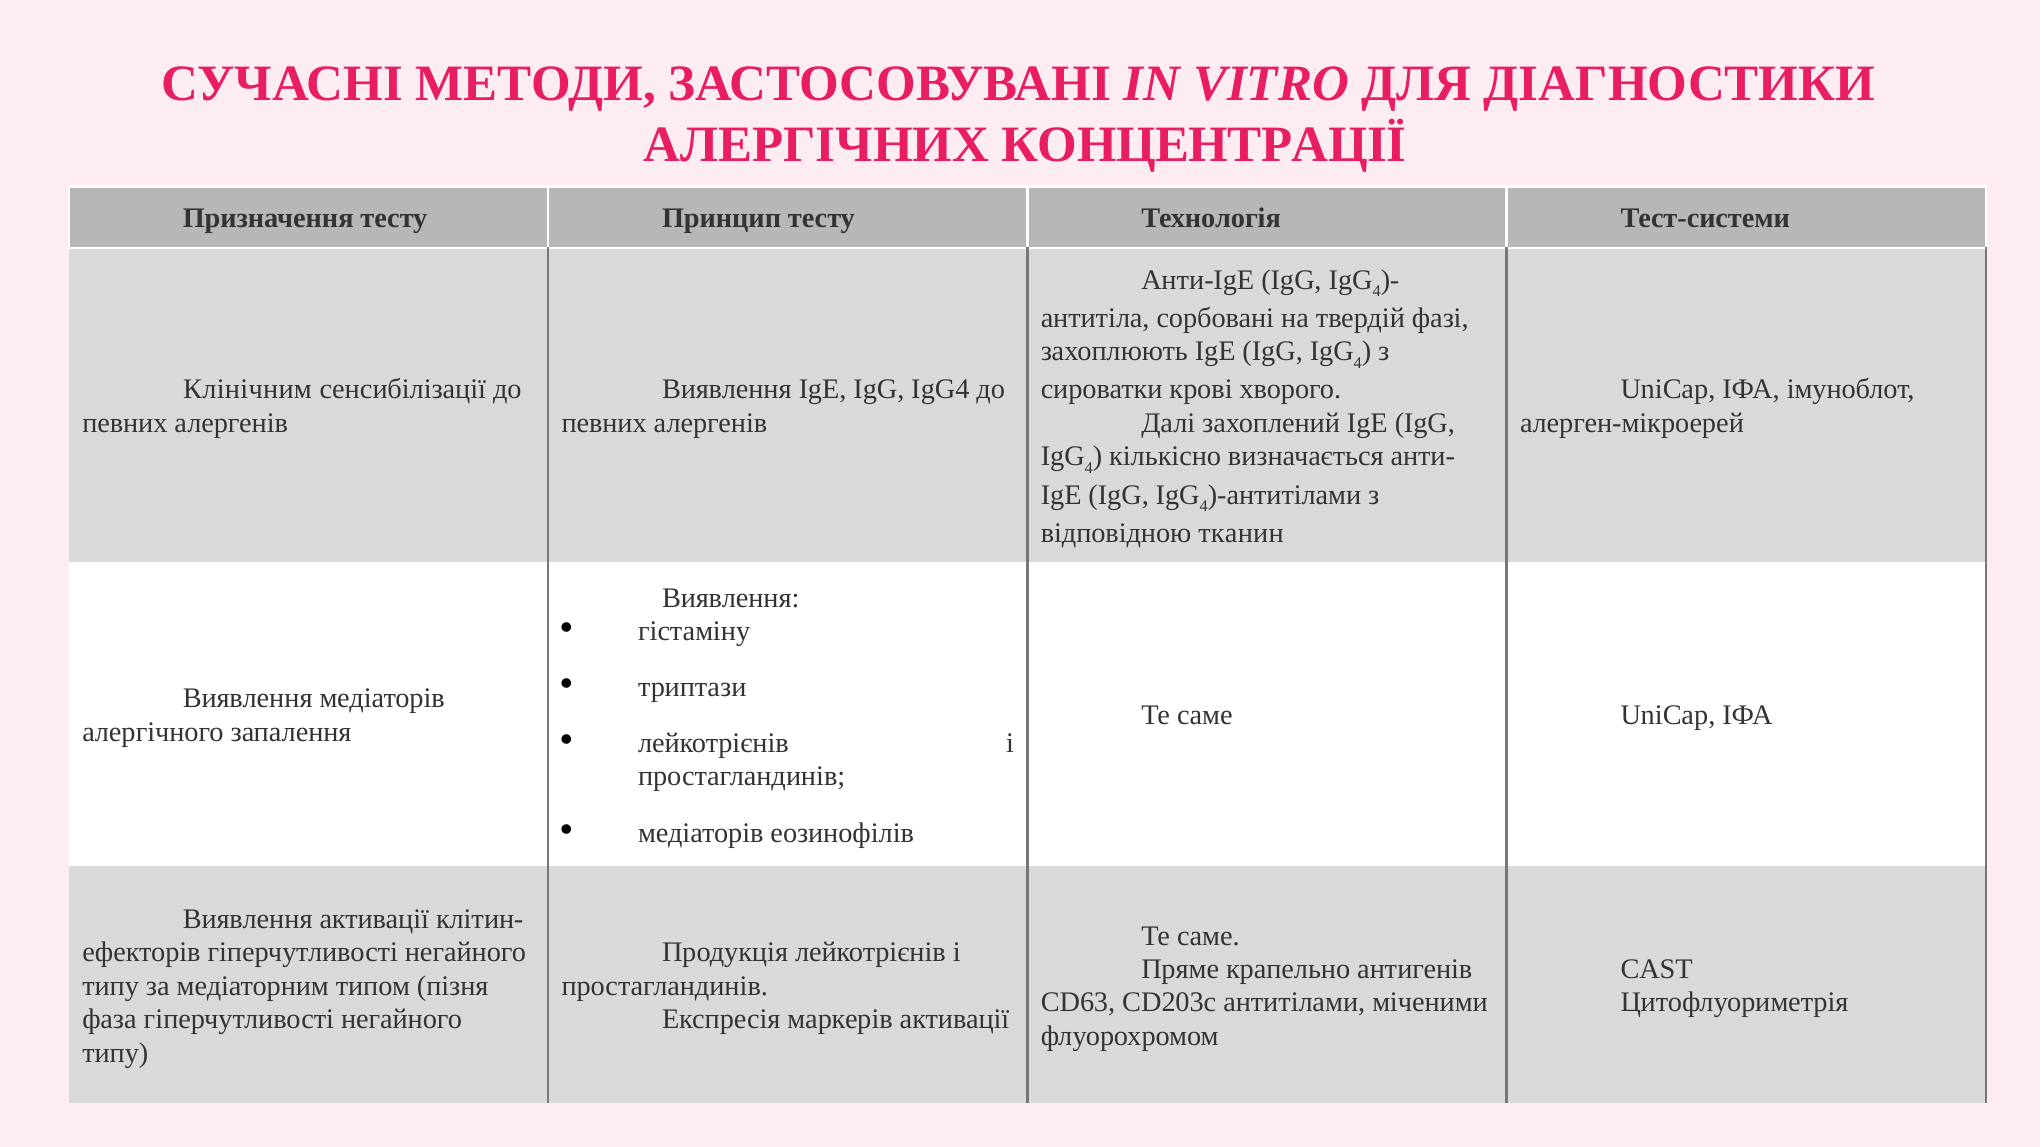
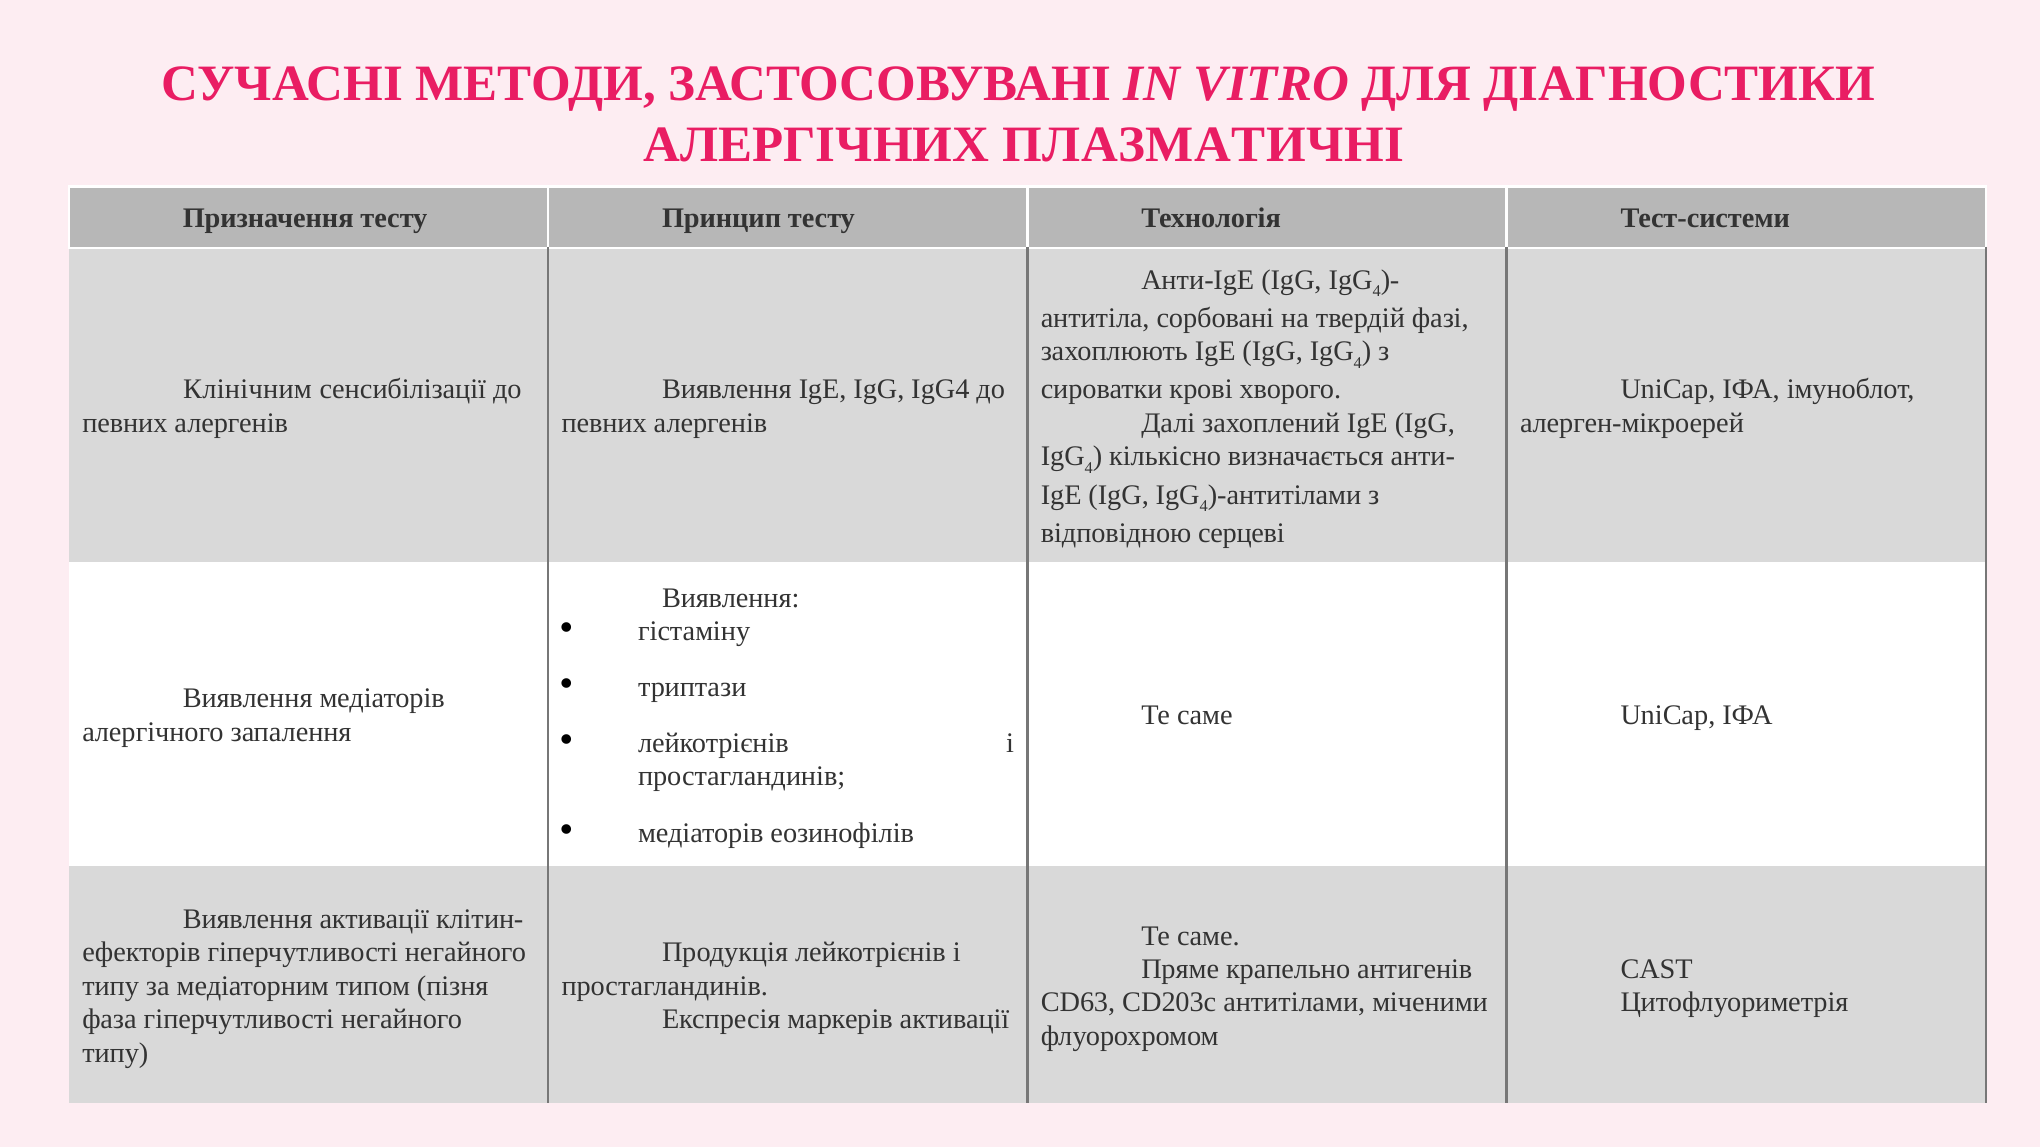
КОНЦЕНТРАЦІЇ: КОНЦЕНТРАЦІЇ -> ПЛАЗМАТИЧНІ
тканин: тканин -> серцеві
